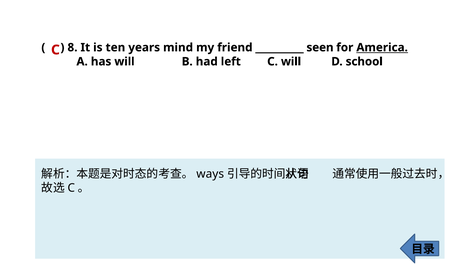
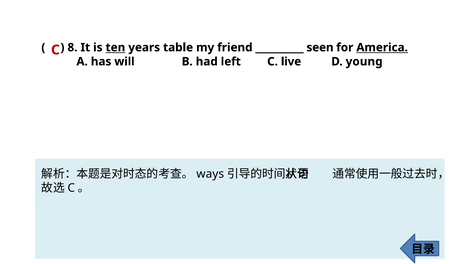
ten underline: none -> present
mind: mind -> table
C will: will -> live
school: school -> young
